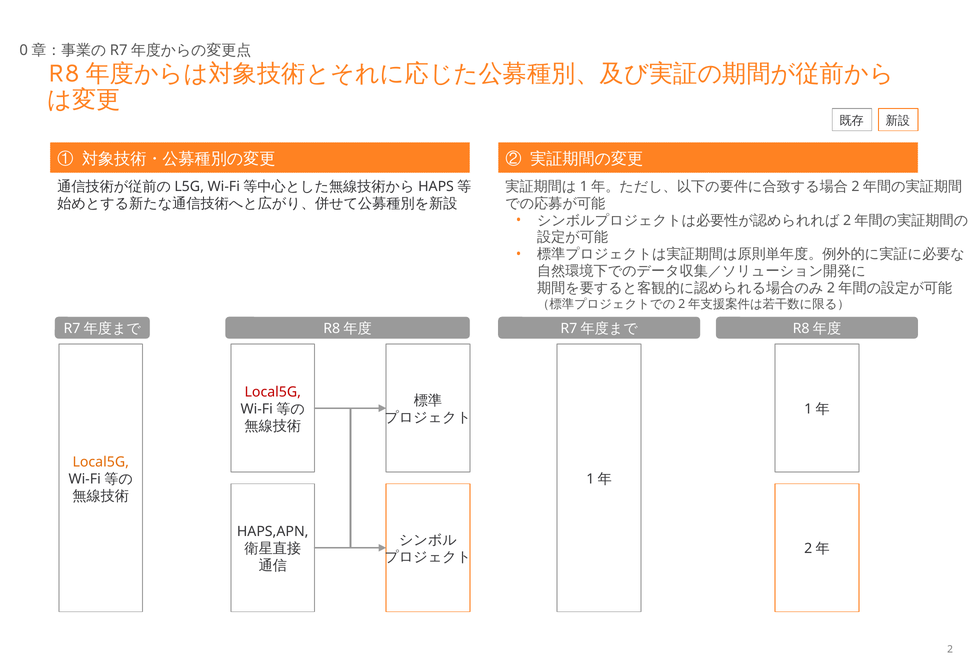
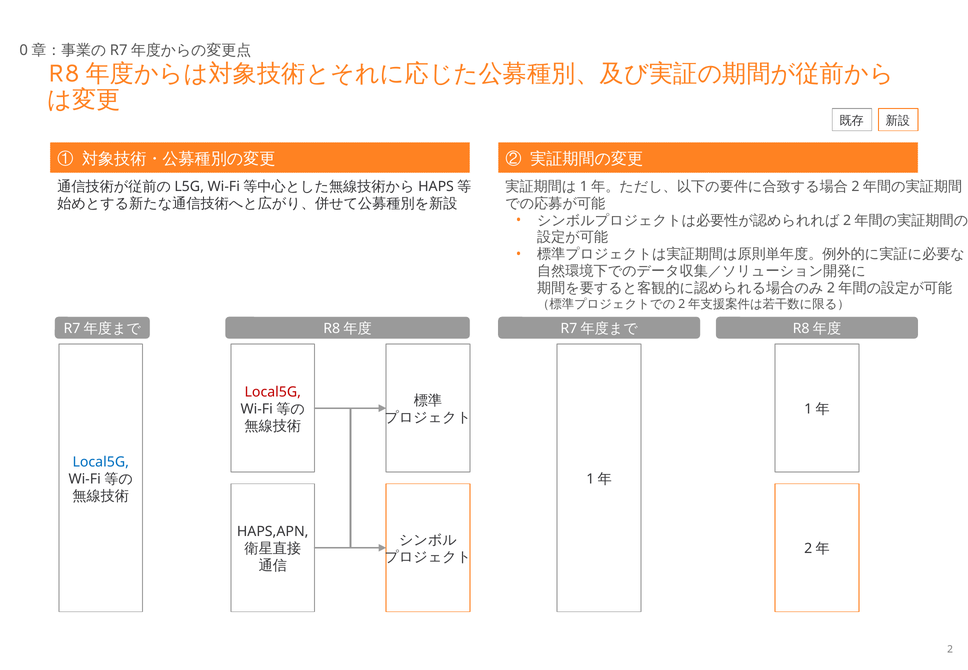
Local5G at (101, 462) colour: orange -> blue
